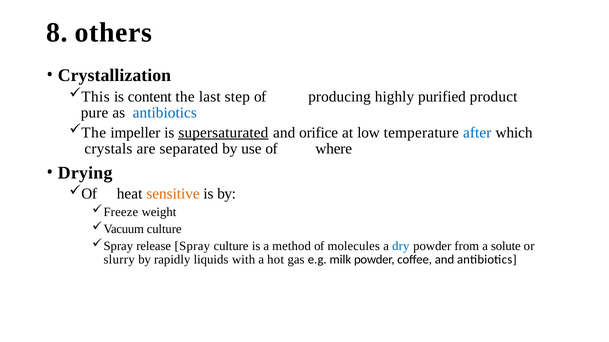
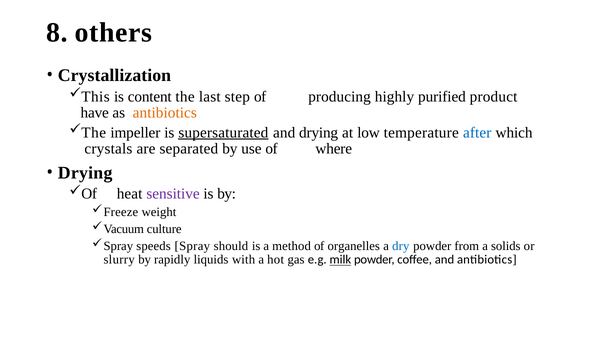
pure: pure -> have
antibiotics at (165, 113) colour: blue -> orange
and orifice: orifice -> drying
sensitive colour: orange -> purple
release: release -> speeds
Spray culture: culture -> should
molecules: molecules -> organelles
solute: solute -> solids
milk underline: none -> present
